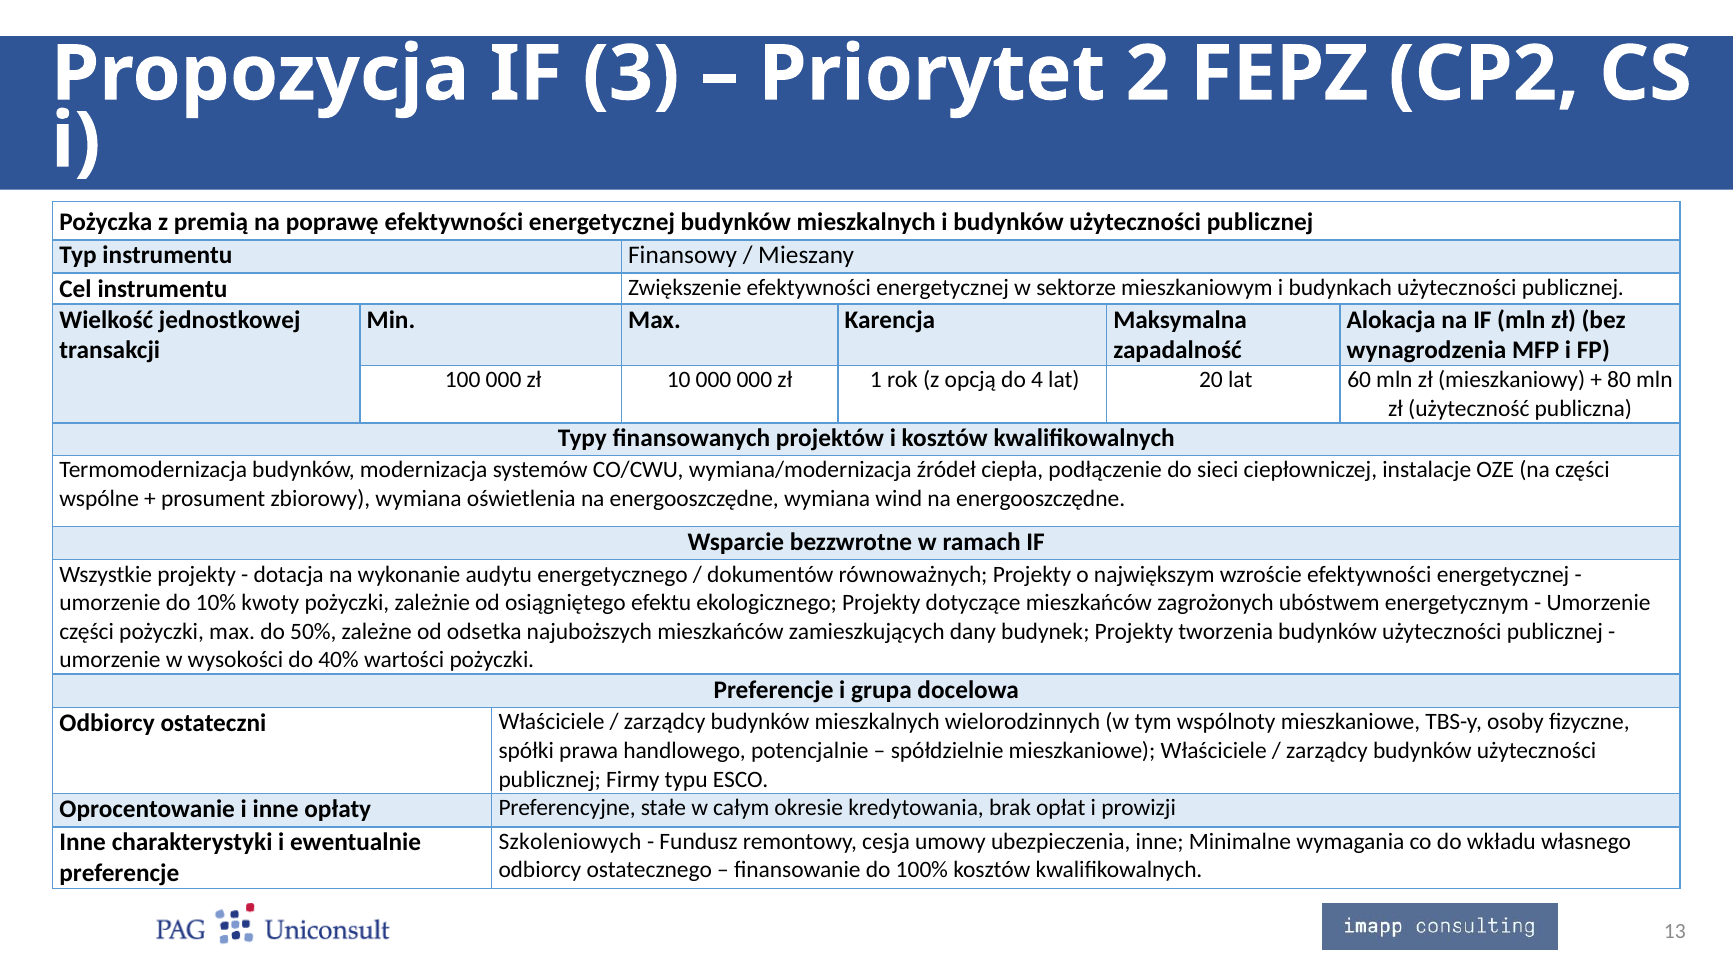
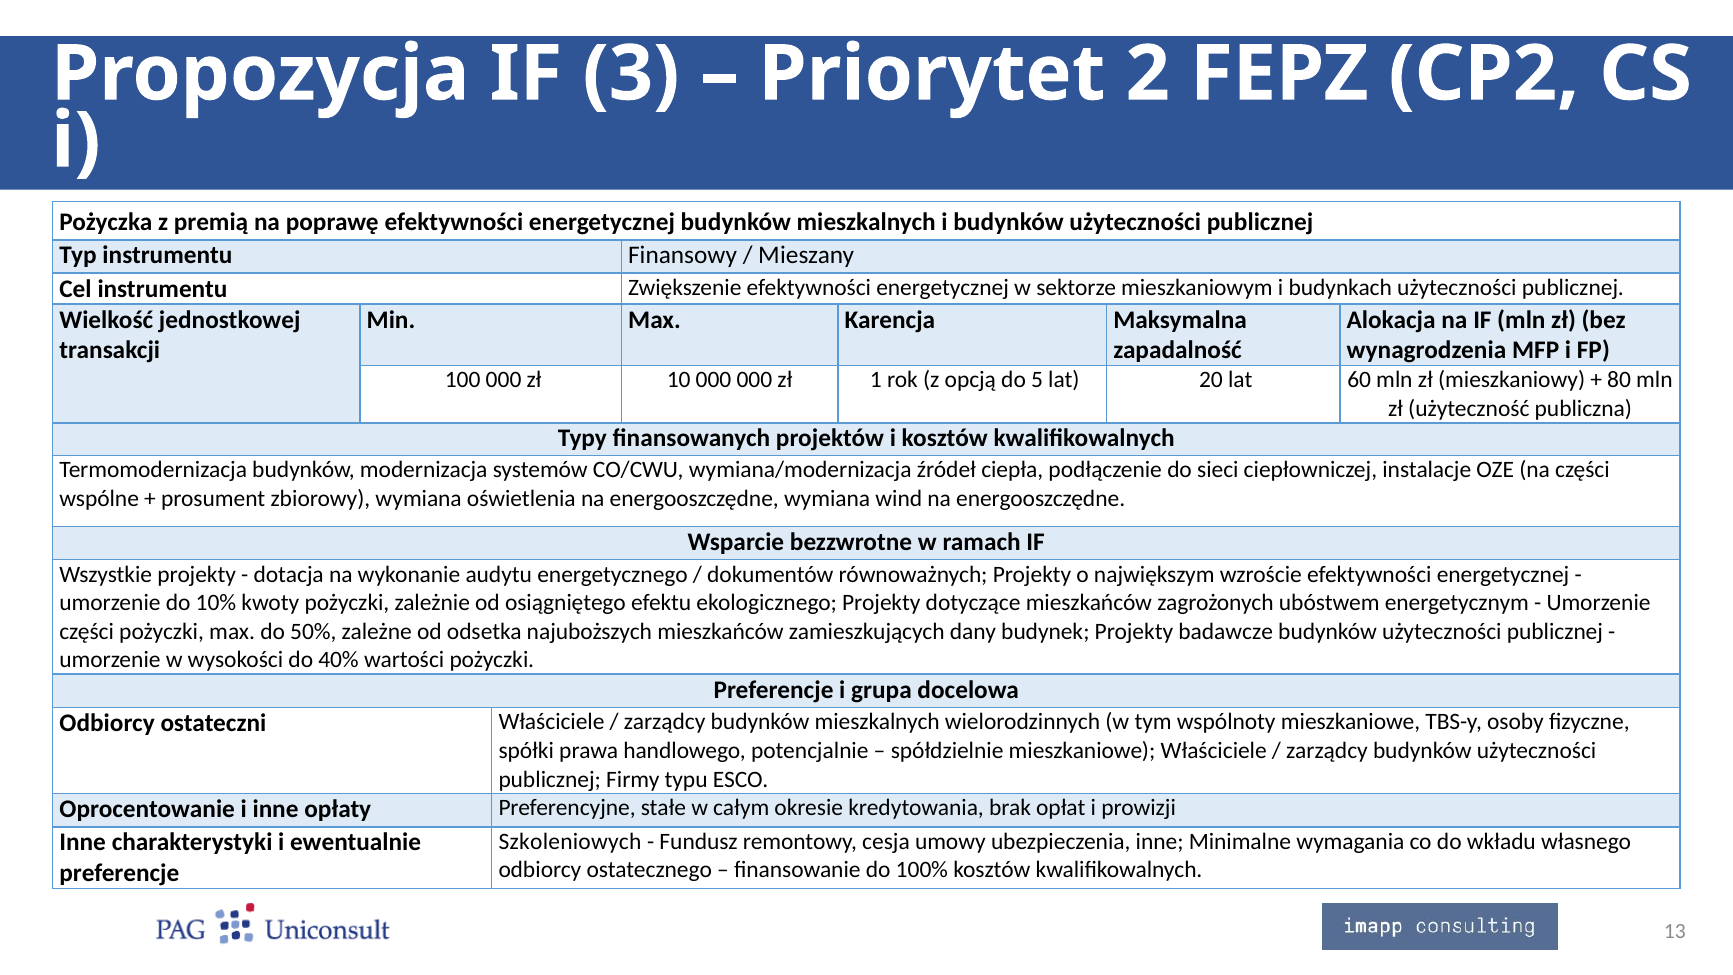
4: 4 -> 5
tworzenia: tworzenia -> badawcze
